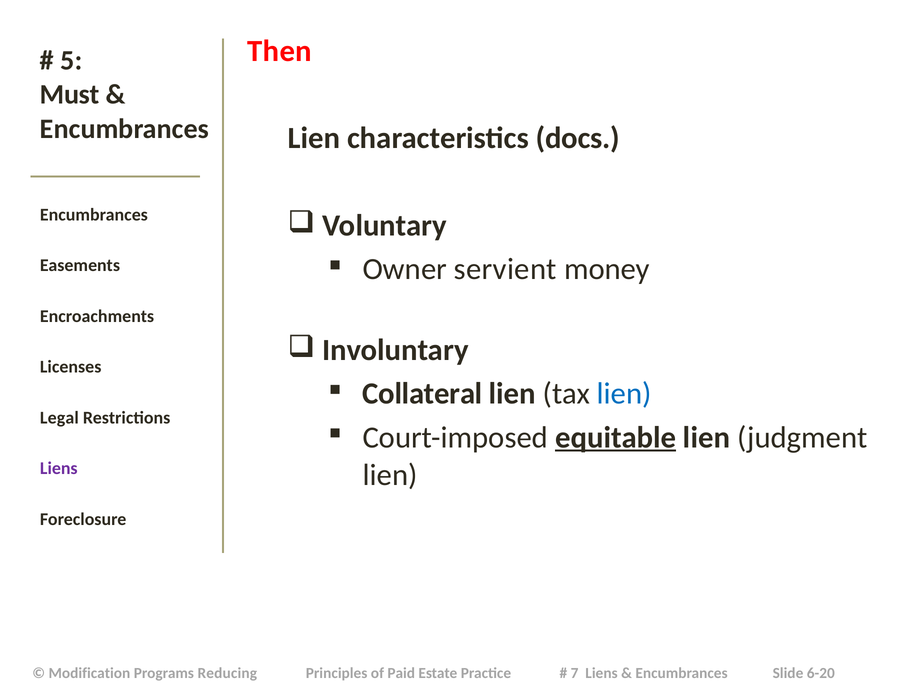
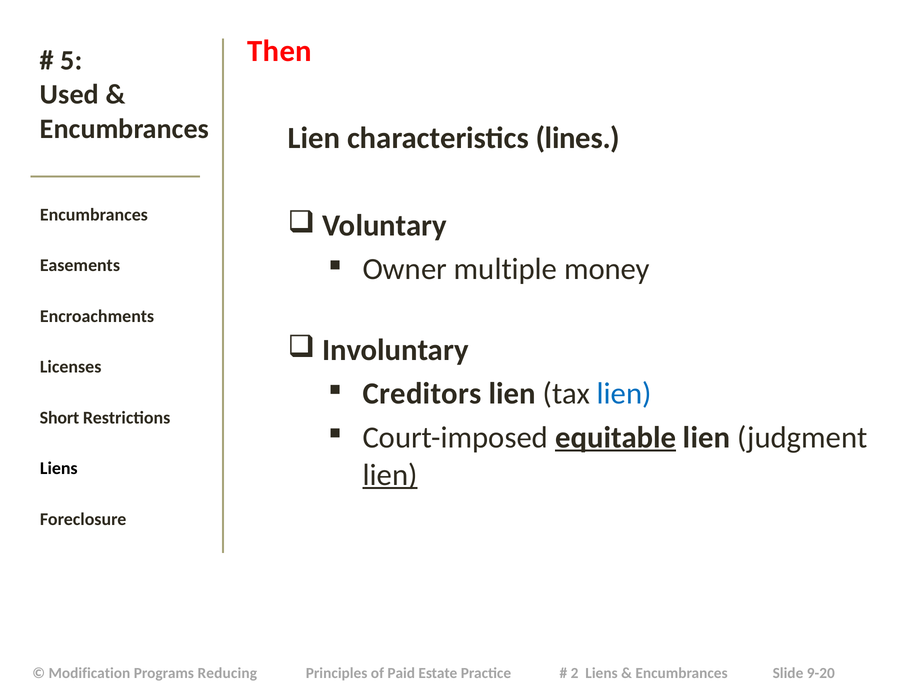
Must: Must -> Used
docs: docs -> lines
servient: servient -> multiple
Collateral: Collateral -> Creditors
Legal: Legal -> Short
Liens at (59, 469) colour: purple -> black
lien at (390, 475) underline: none -> present
7: 7 -> 2
6-20: 6-20 -> 9-20
